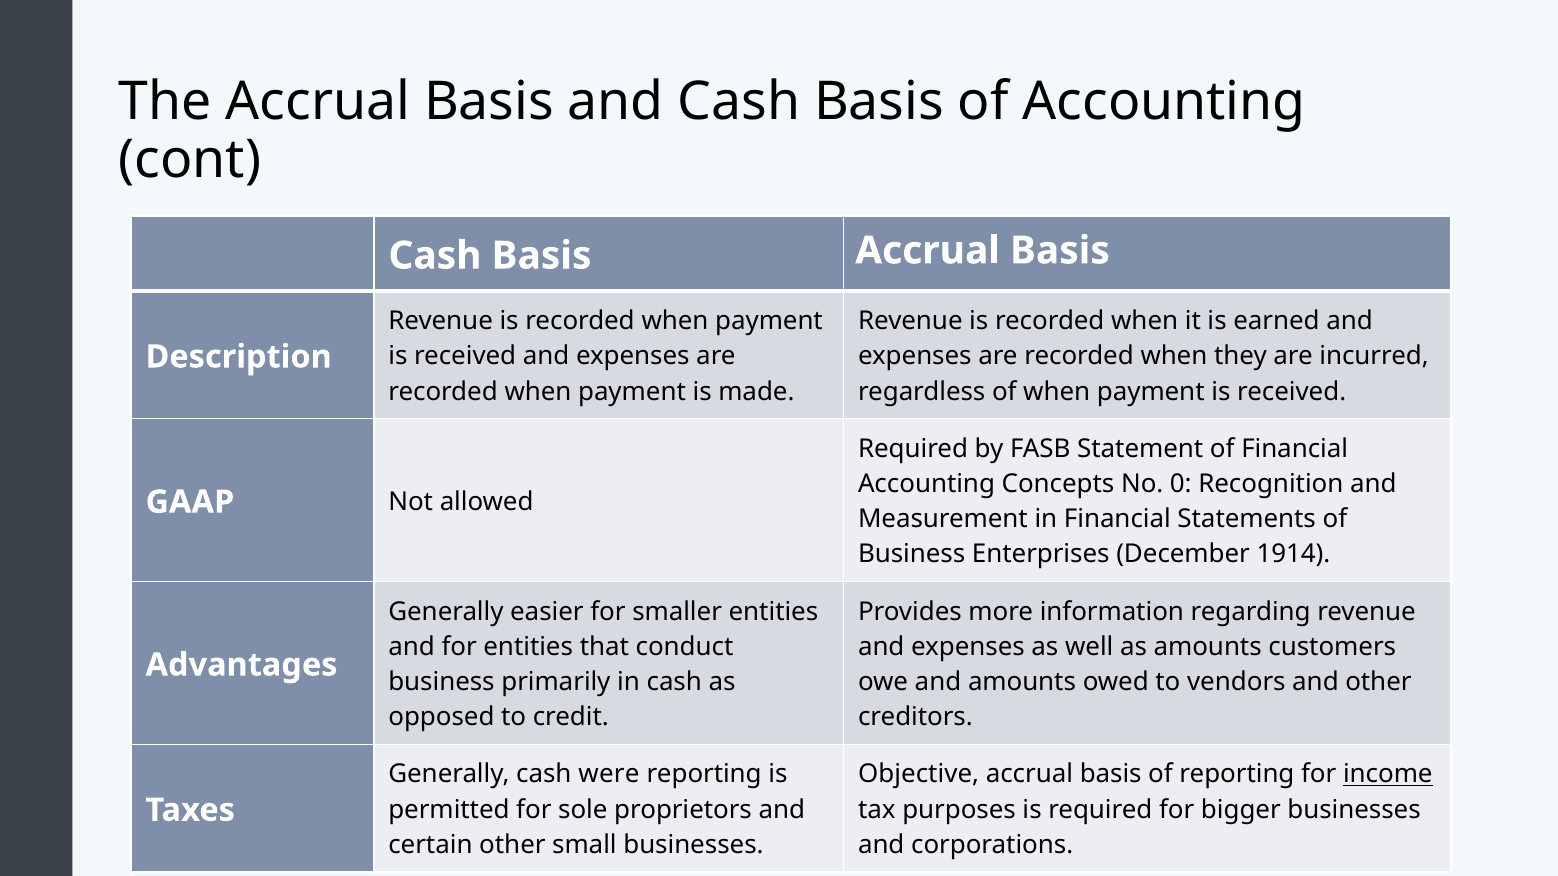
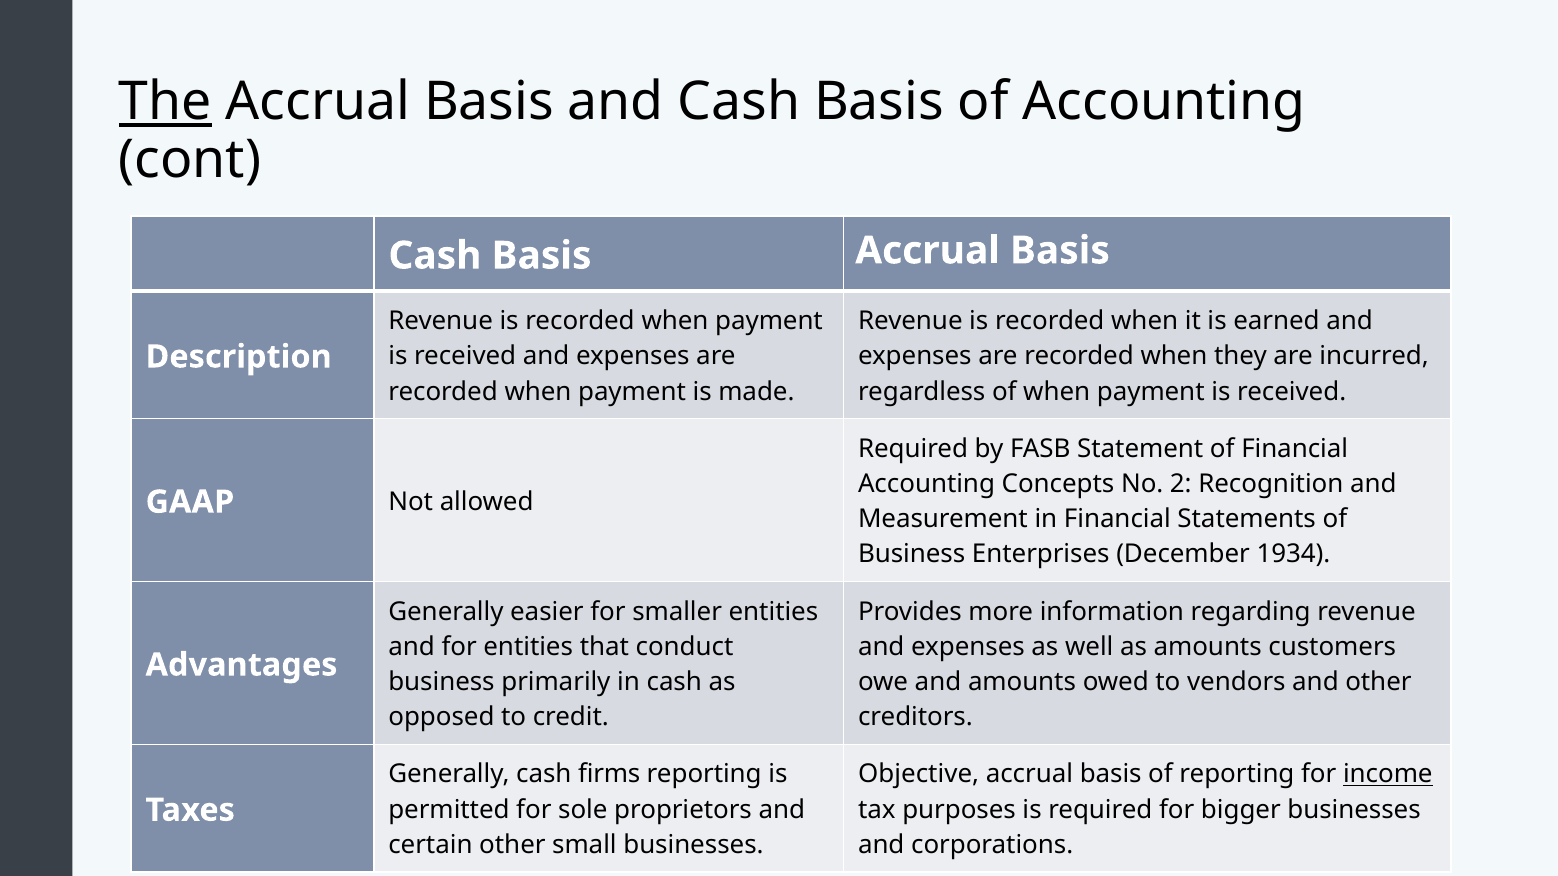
The underline: none -> present
0: 0 -> 2
1914: 1914 -> 1934
were: were -> firms
